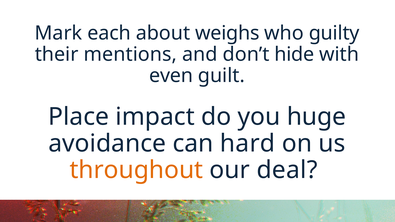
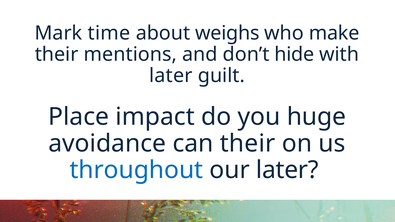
each: each -> time
guilty: guilty -> make
even at (171, 76): even -> later
can hard: hard -> their
throughout colour: orange -> blue
our deal: deal -> later
